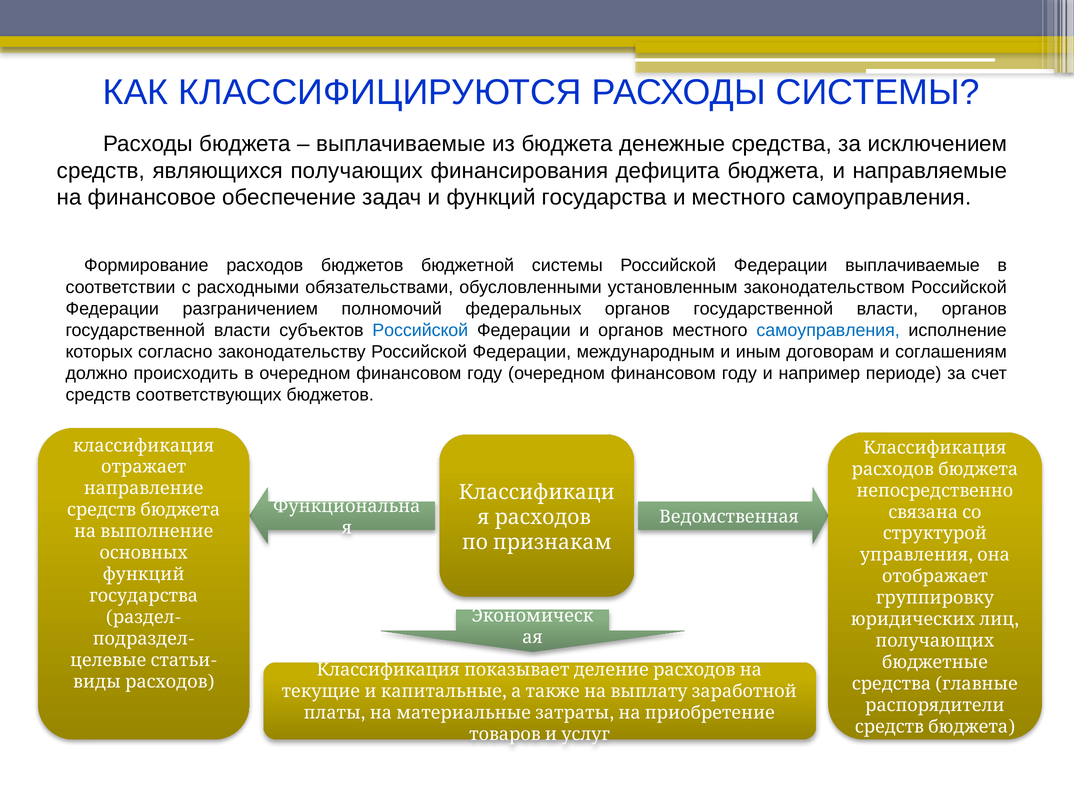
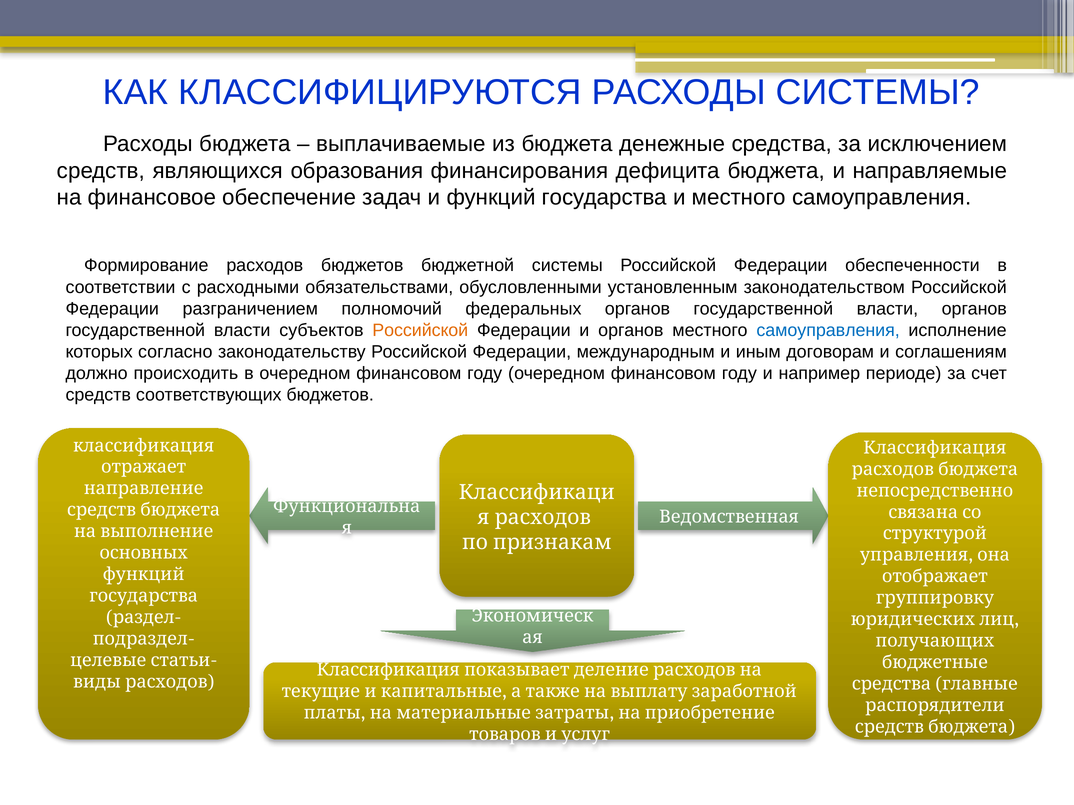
являющихся получающих: получающих -> образования
Федерации выплачиваемые: выплачиваемые -> обеспеченности
Российской at (420, 331) colour: blue -> orange
